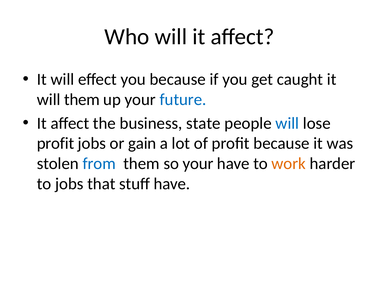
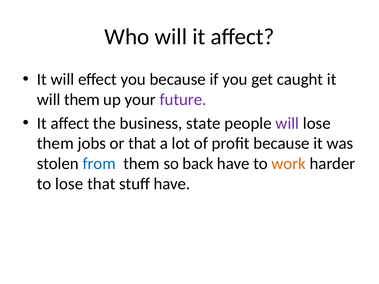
future colour: blue -> purple
will at (287, 123) colour: blue -> purple
profit at (55, 144): profit -> them
or gain: gain -> that
so your: your -> back
to jobs: jobs -> lose
